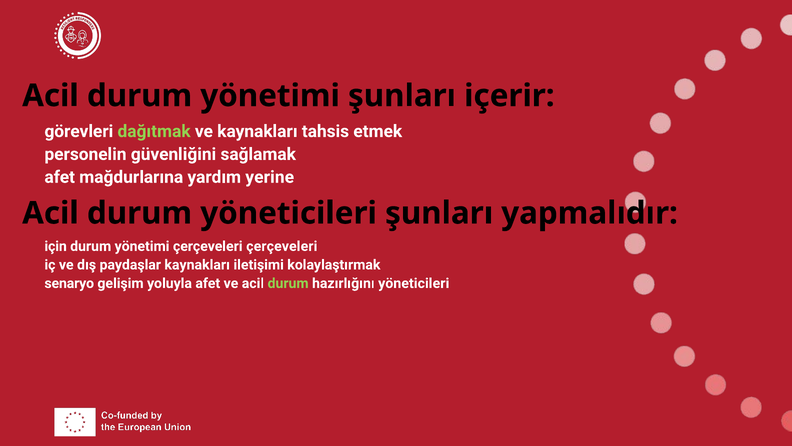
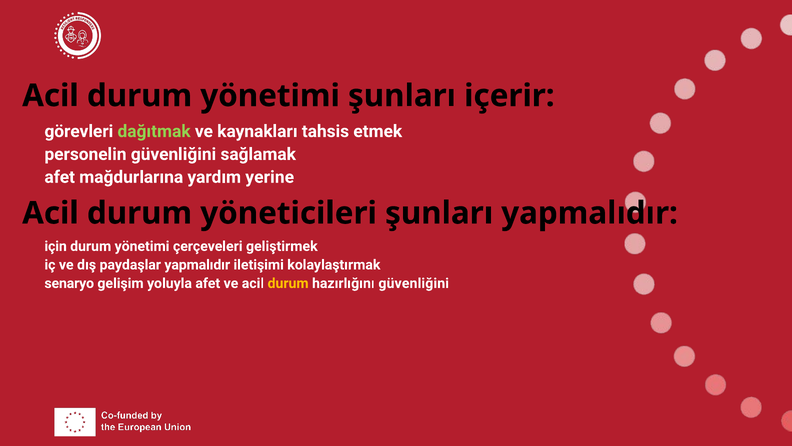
çerçeveleri çerçeveleri: çerçeveleri -> geliştirmek
paydaşlar kaynakları: kaynakları -> yapmalıdır
durum at (288, 283) colour: light green -> yellow
hazırlığını yöneticileri: yöneticileri -> güvenliğini
